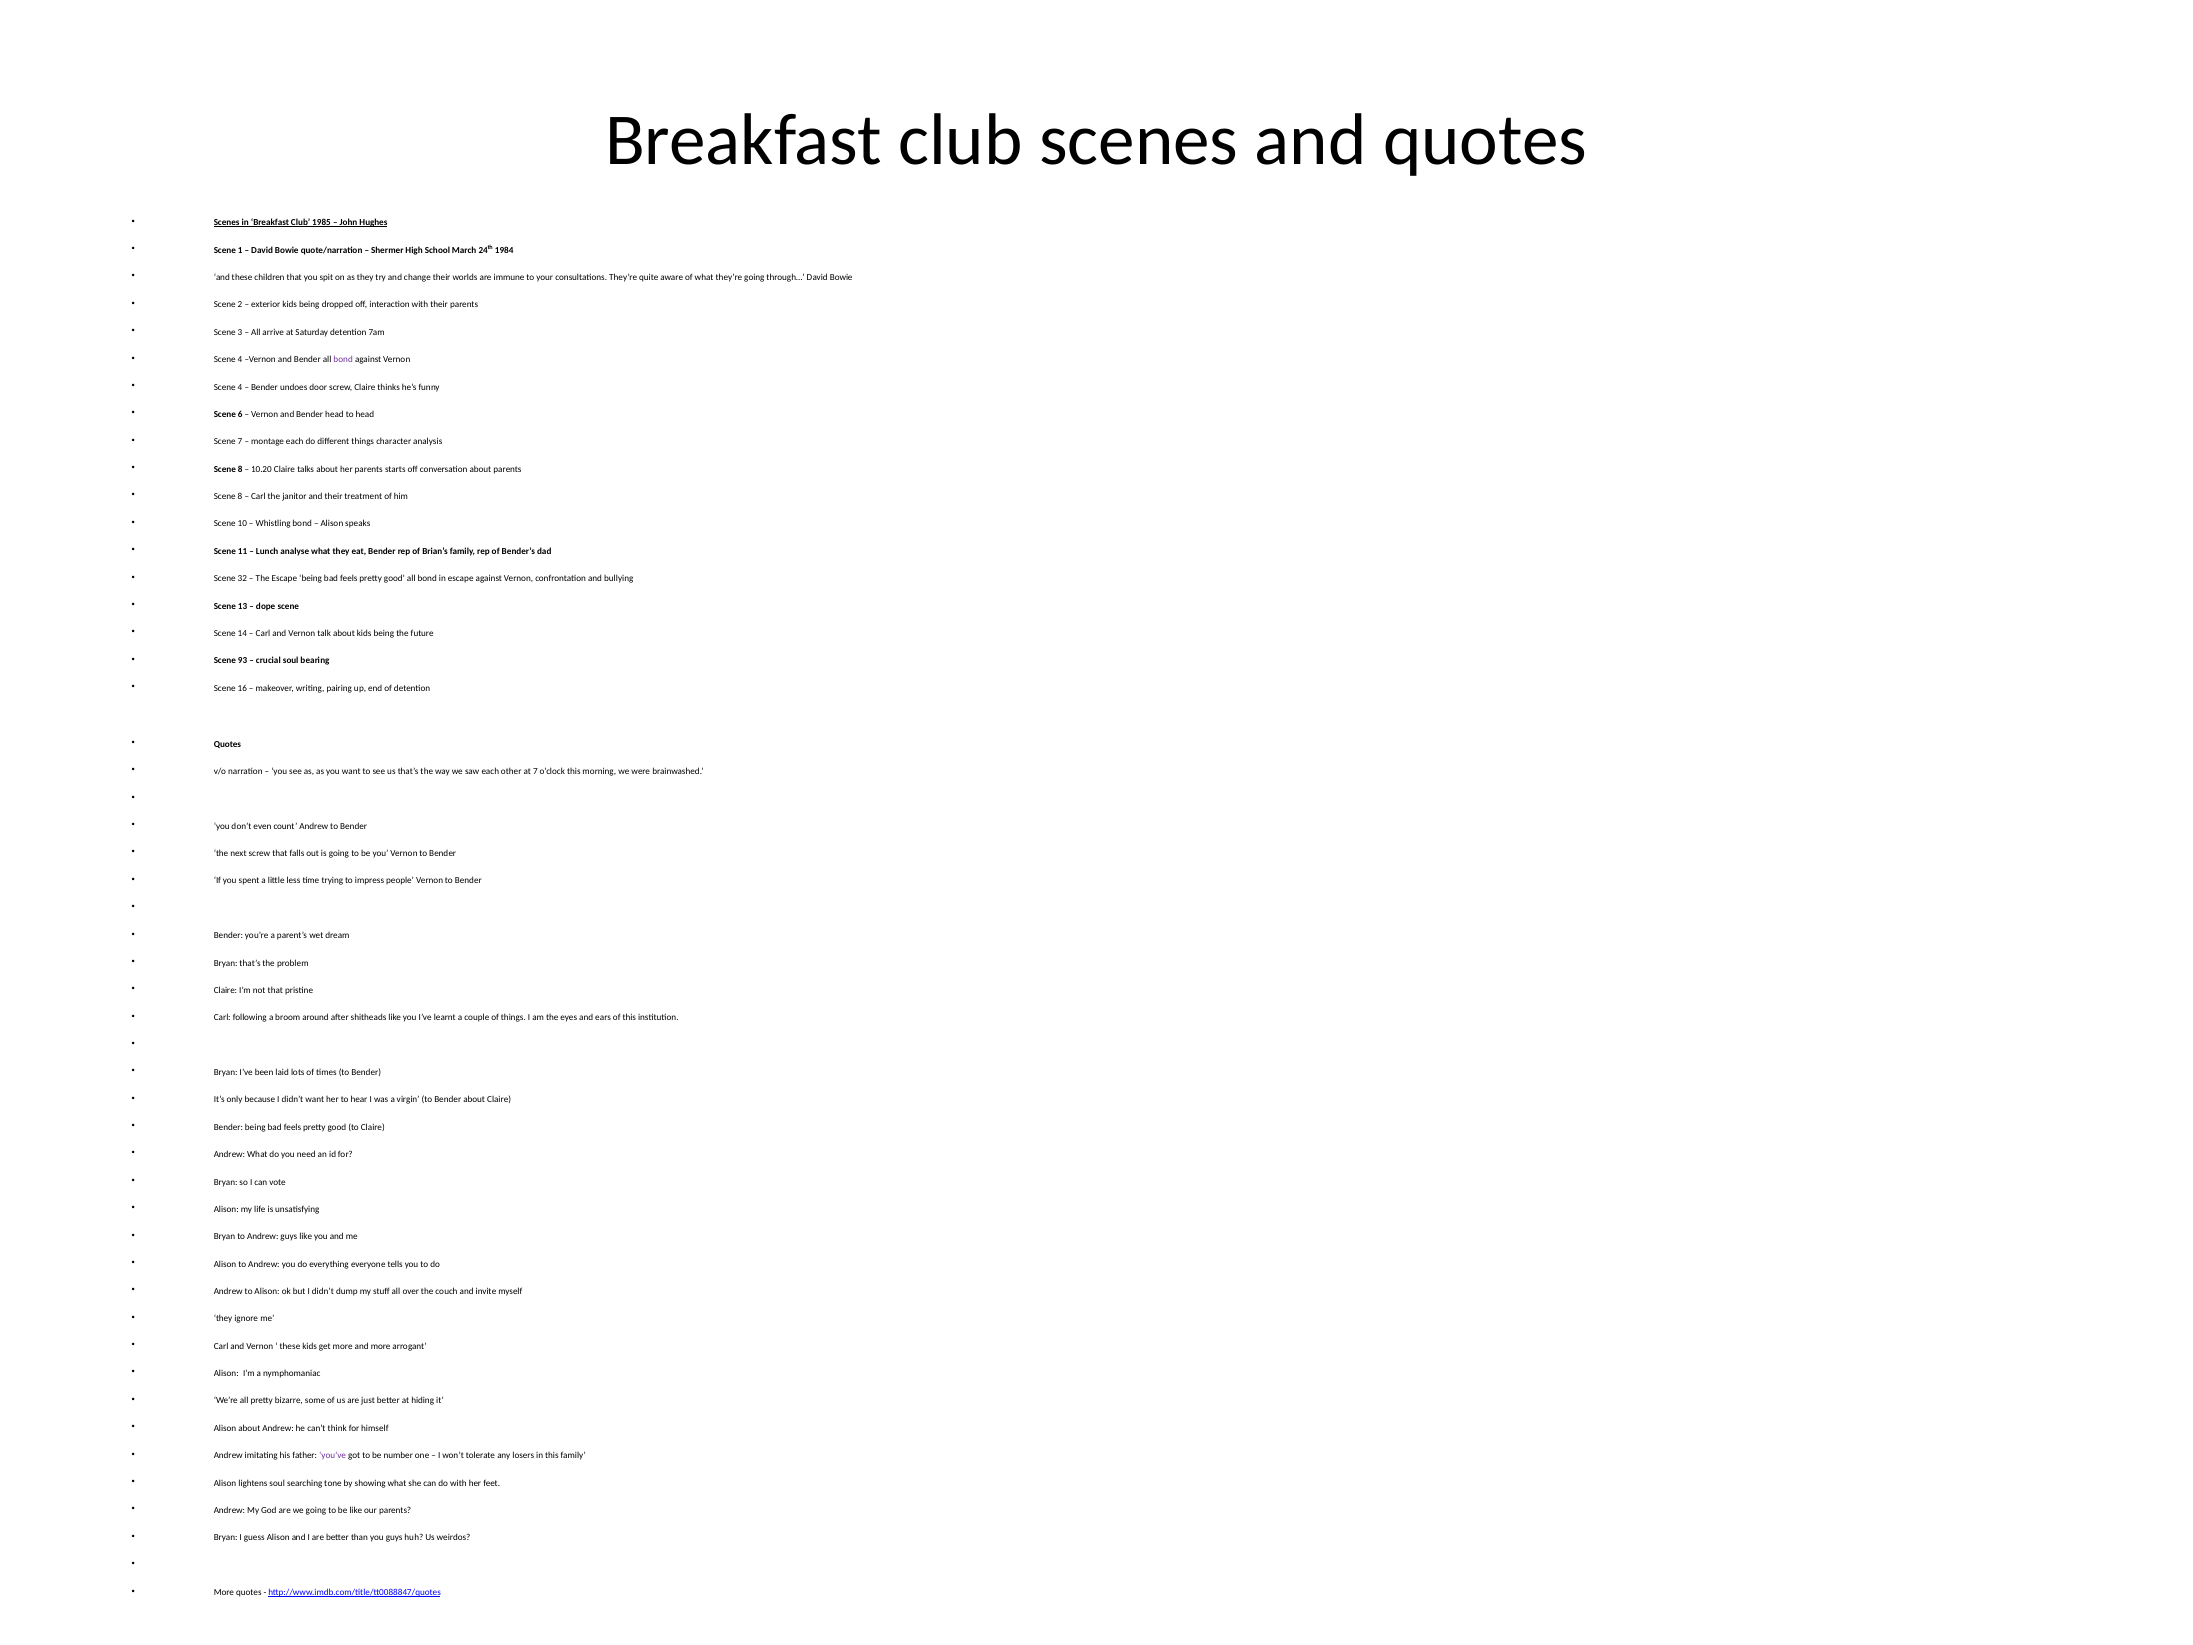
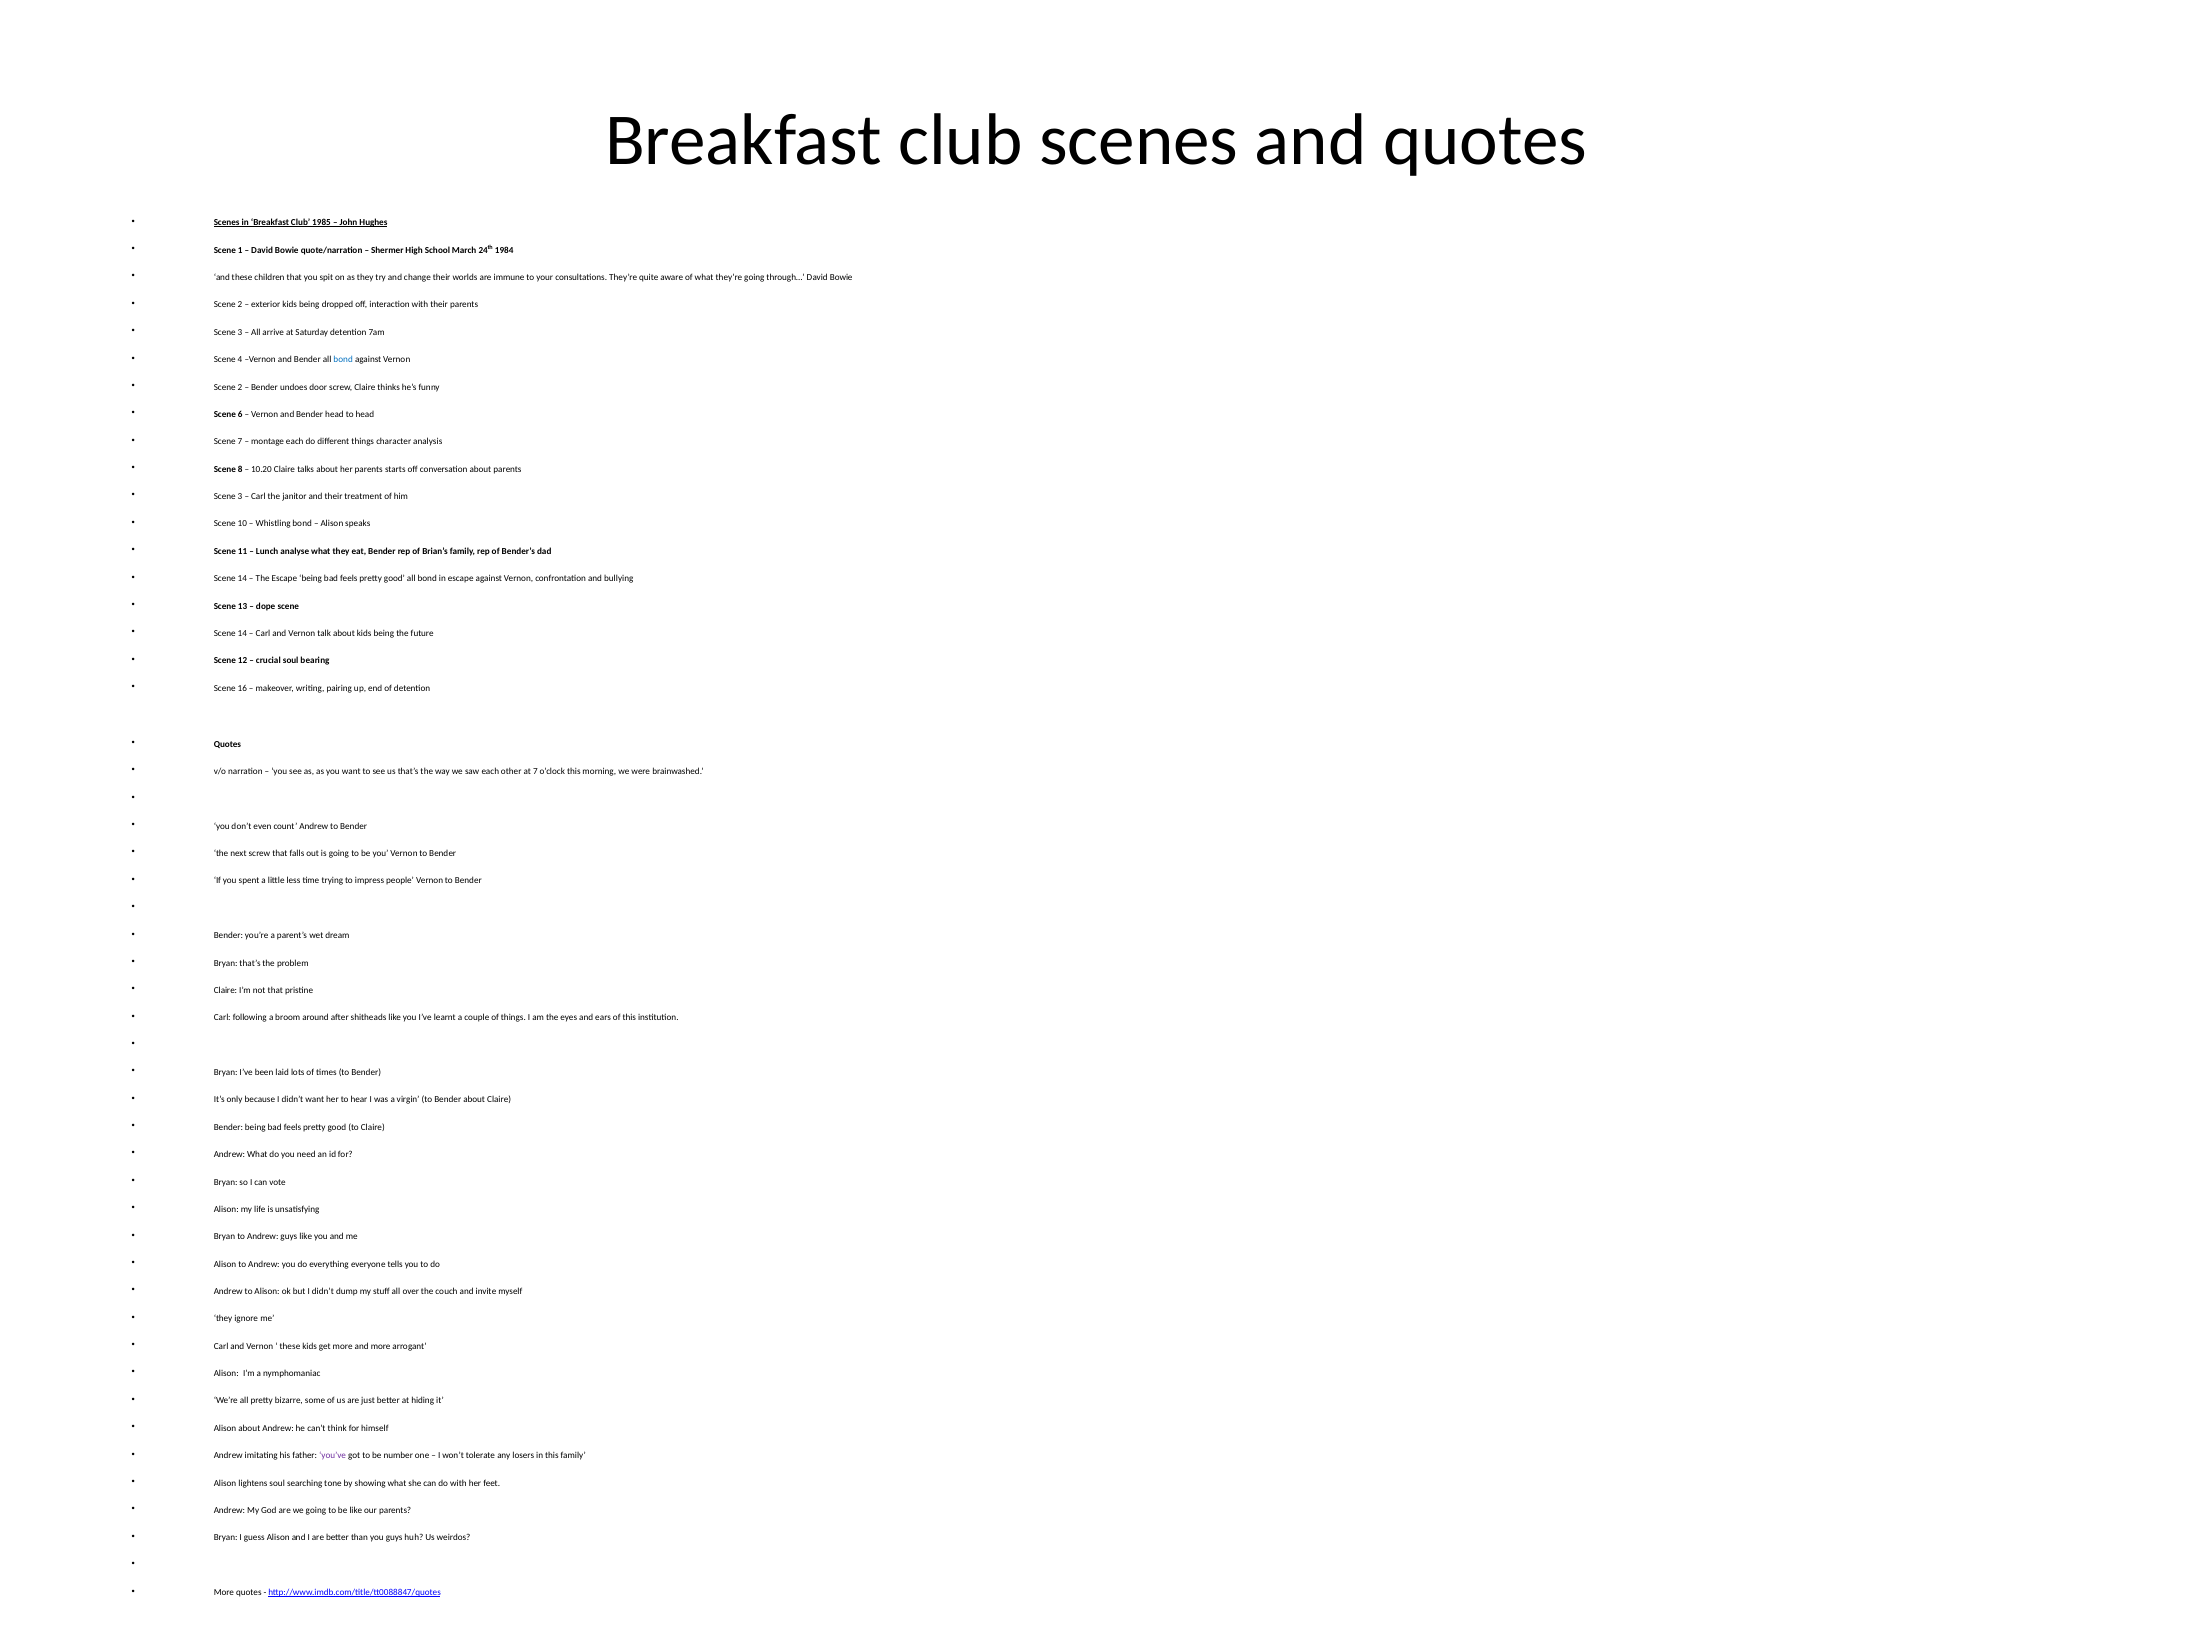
bond at (343, 360) colour: purple -> blue
4 at (240, 387): 4 -> 2
8 at (240, 496): 8 -> 3
32 at (242, 579): 32 -> 14
93: 93 -> 12
